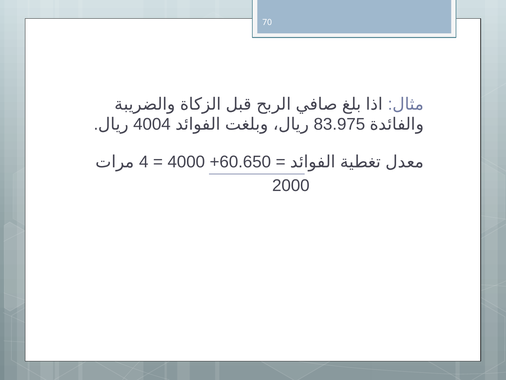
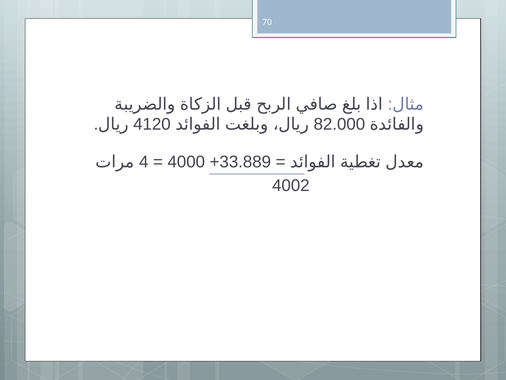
4004: 4004 -> 4120
83.975: 83.975 -> 82.000
60.650: 60.650 -> 33.889
2000: 2000 -> 4002
